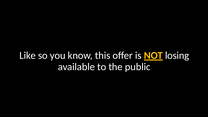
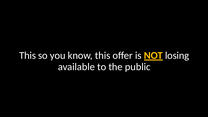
Like at (28, 56): Like -> This
